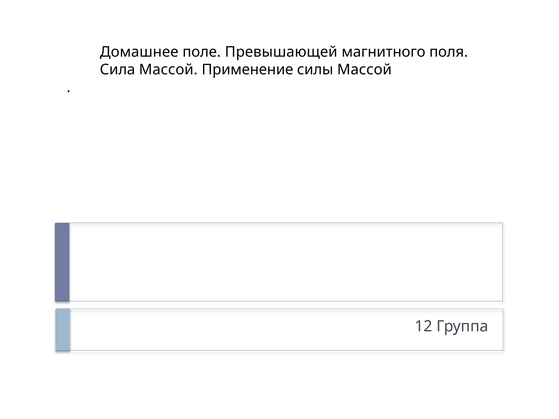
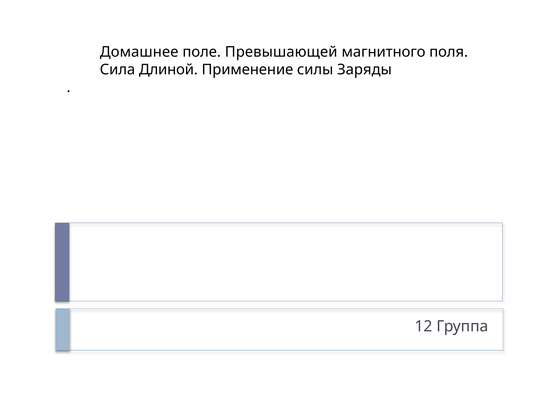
Сила Массой: Массой -> Длиной
силы Массой: Массой -> Заряды
